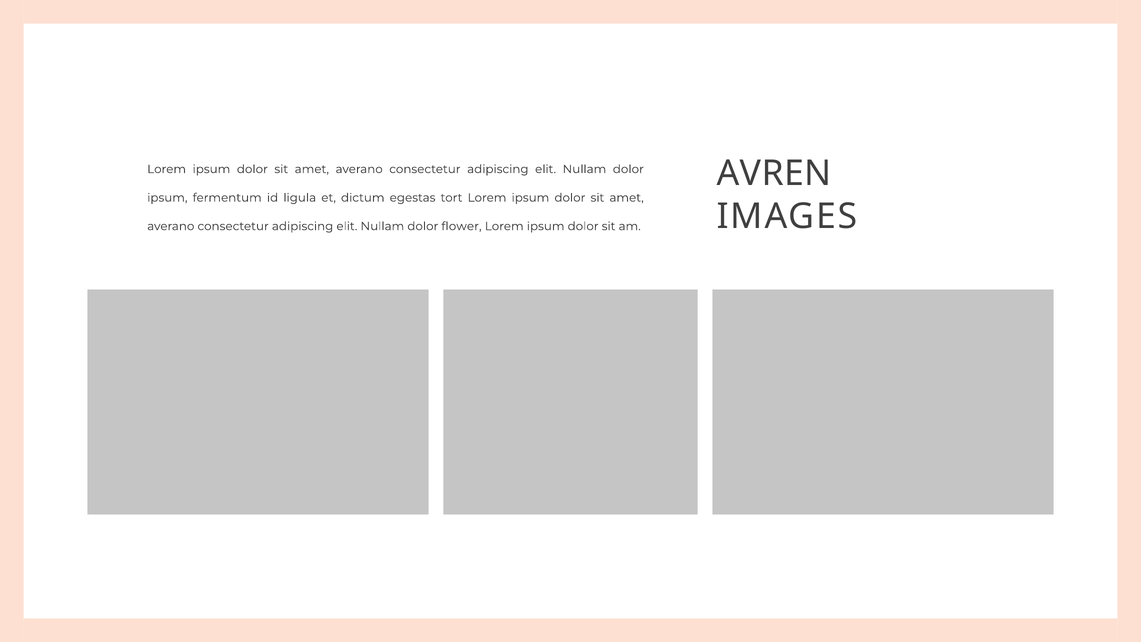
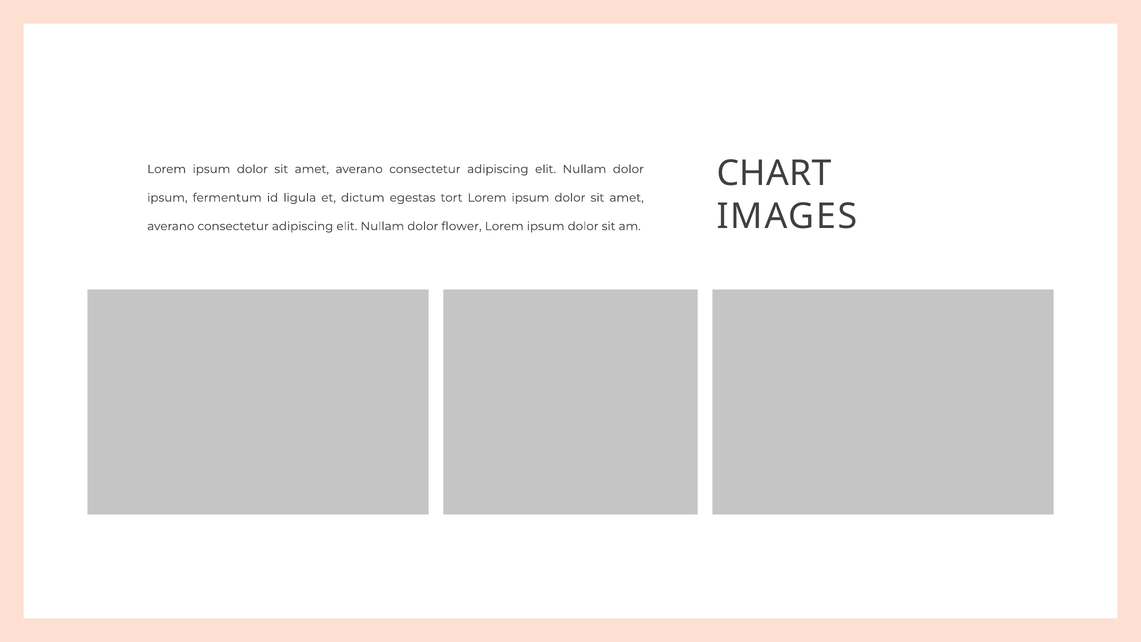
AVREN: AVREN -> CHART
